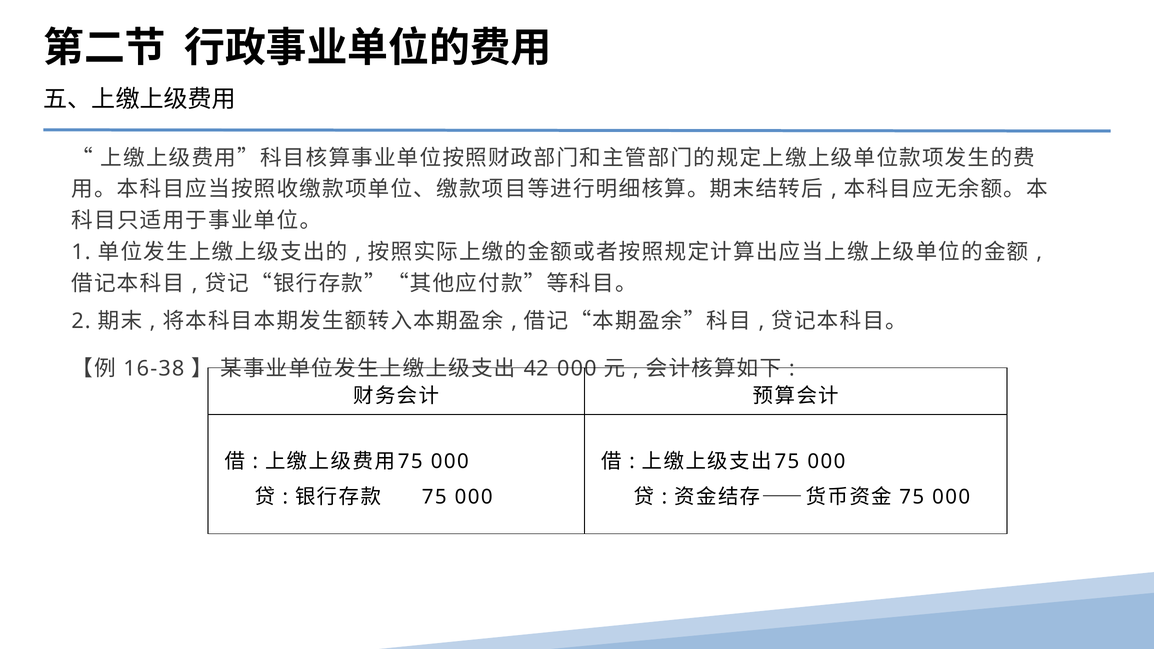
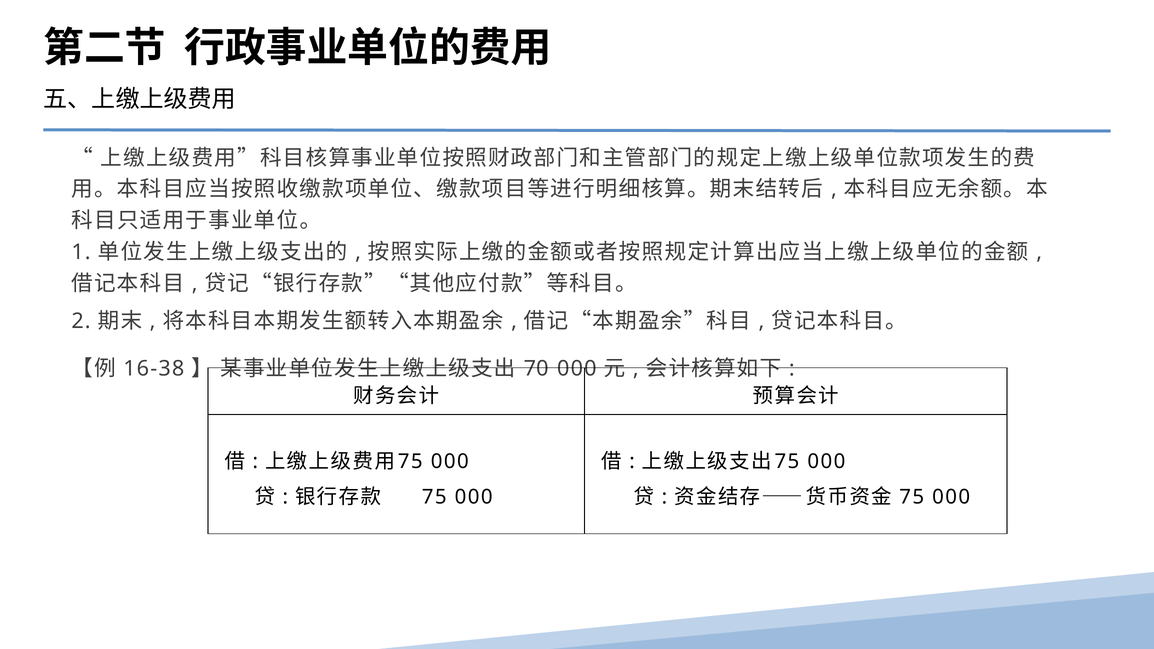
42: 42 -> 70
